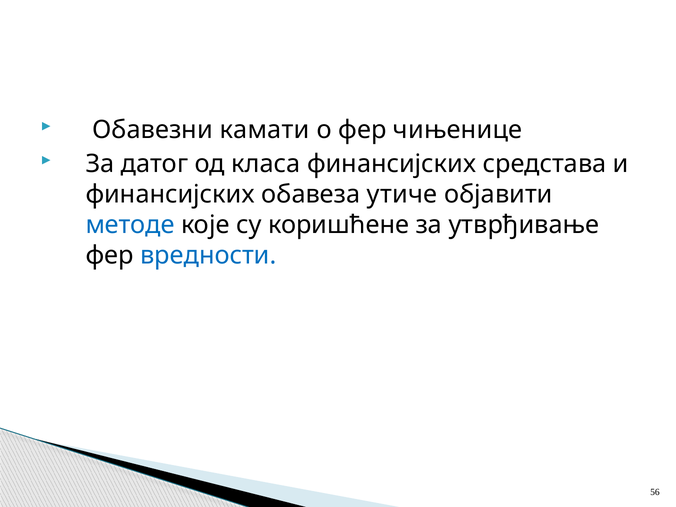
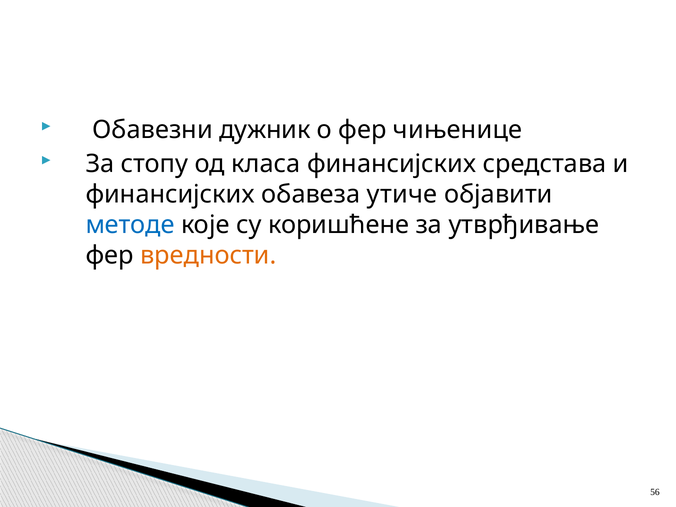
камати: камати -> дужник
датог: датог -> стопу
вредности colour: blue -> orange
